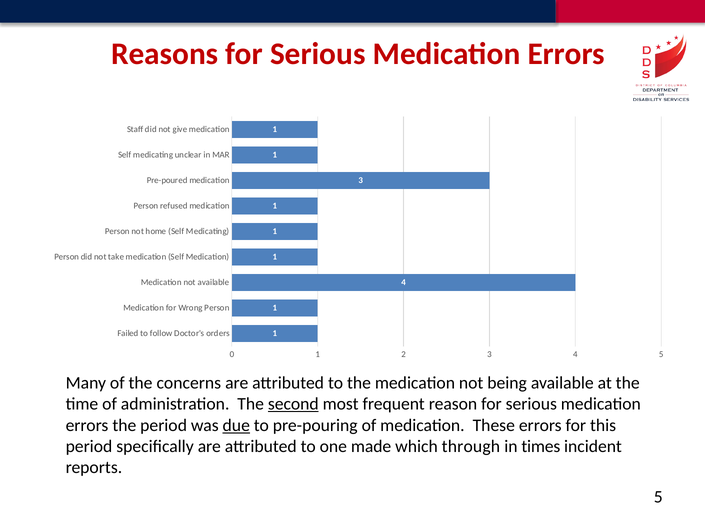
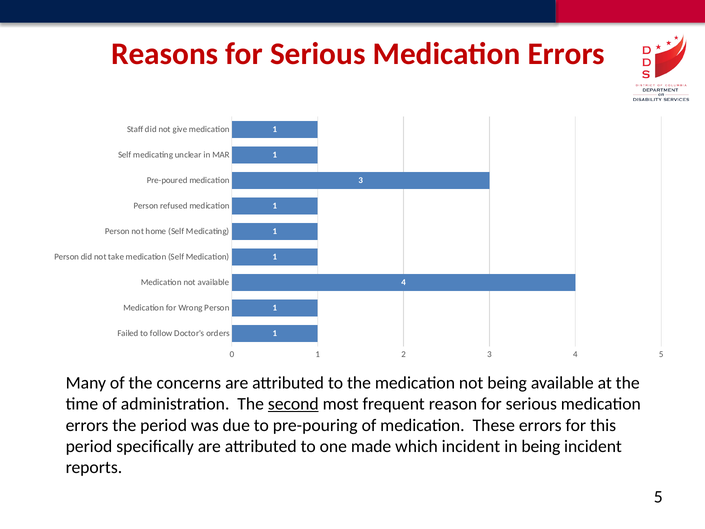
due underline: present -> none
which through: through -> incident
in times: times -> being
